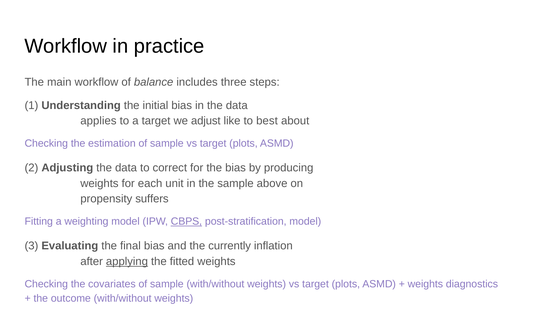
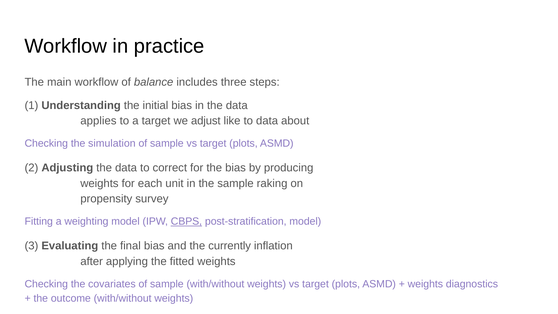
to best: best -> data
estimation: estimation -> simulation
above: above -> raking
suffers: suffers -> survey
applying underline: present -> none
